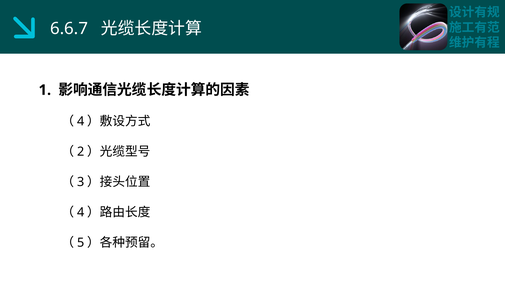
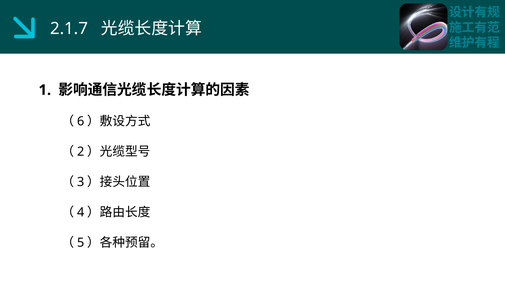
6.6.7: 6.6.7 -> 2.1.7
4 at (81, 121): 4 -> 6
